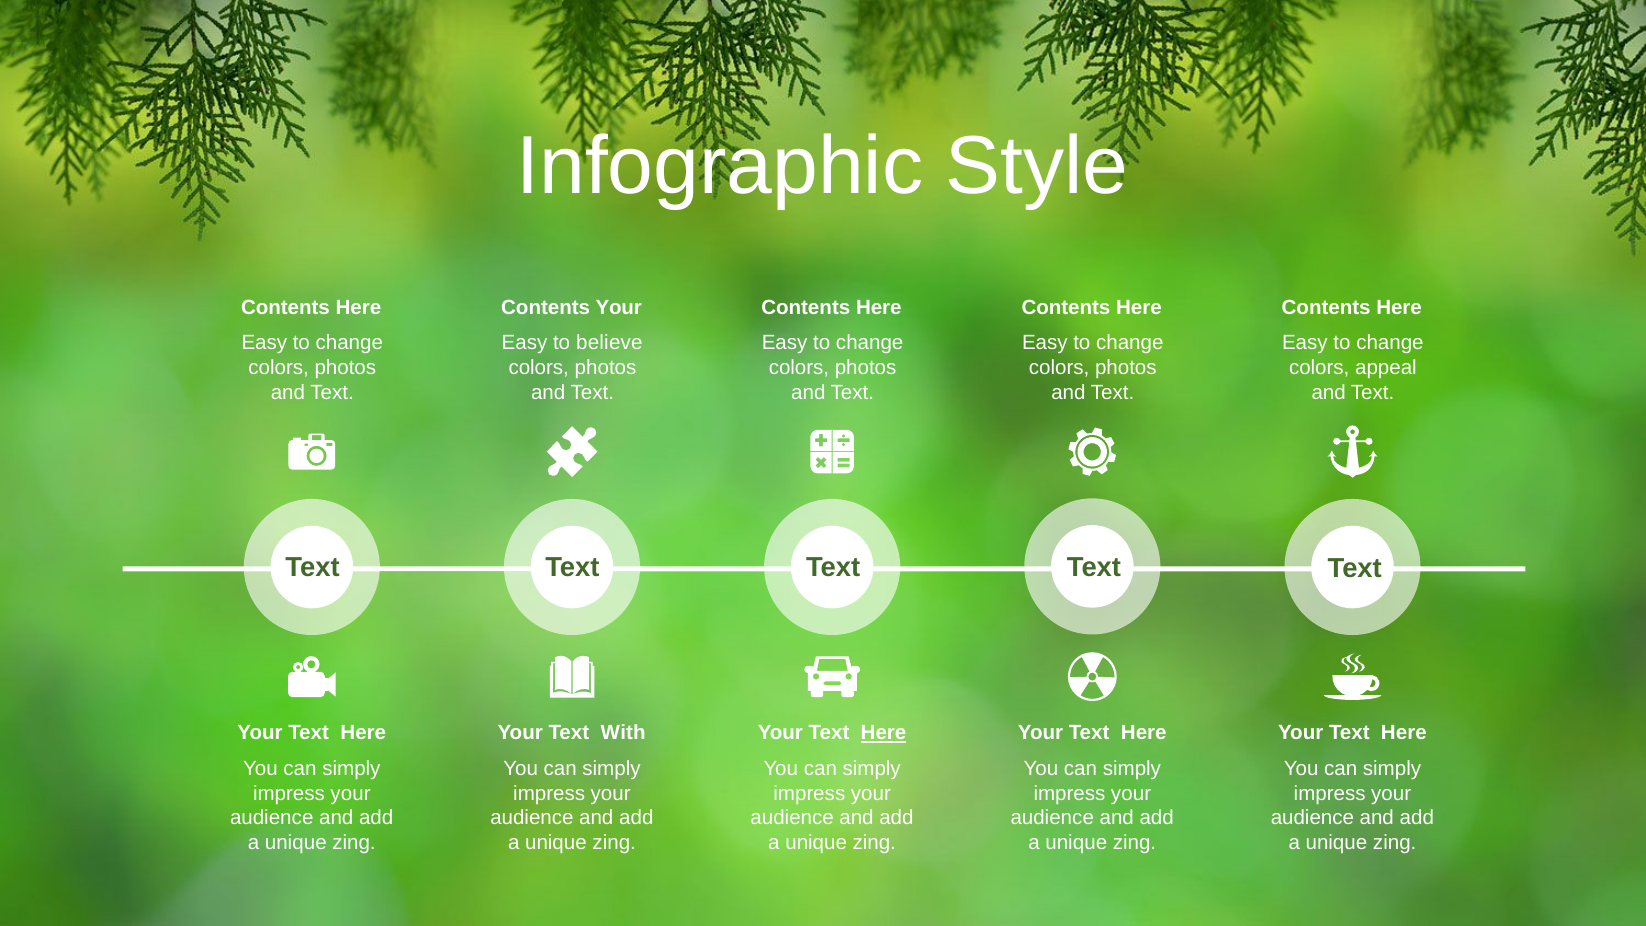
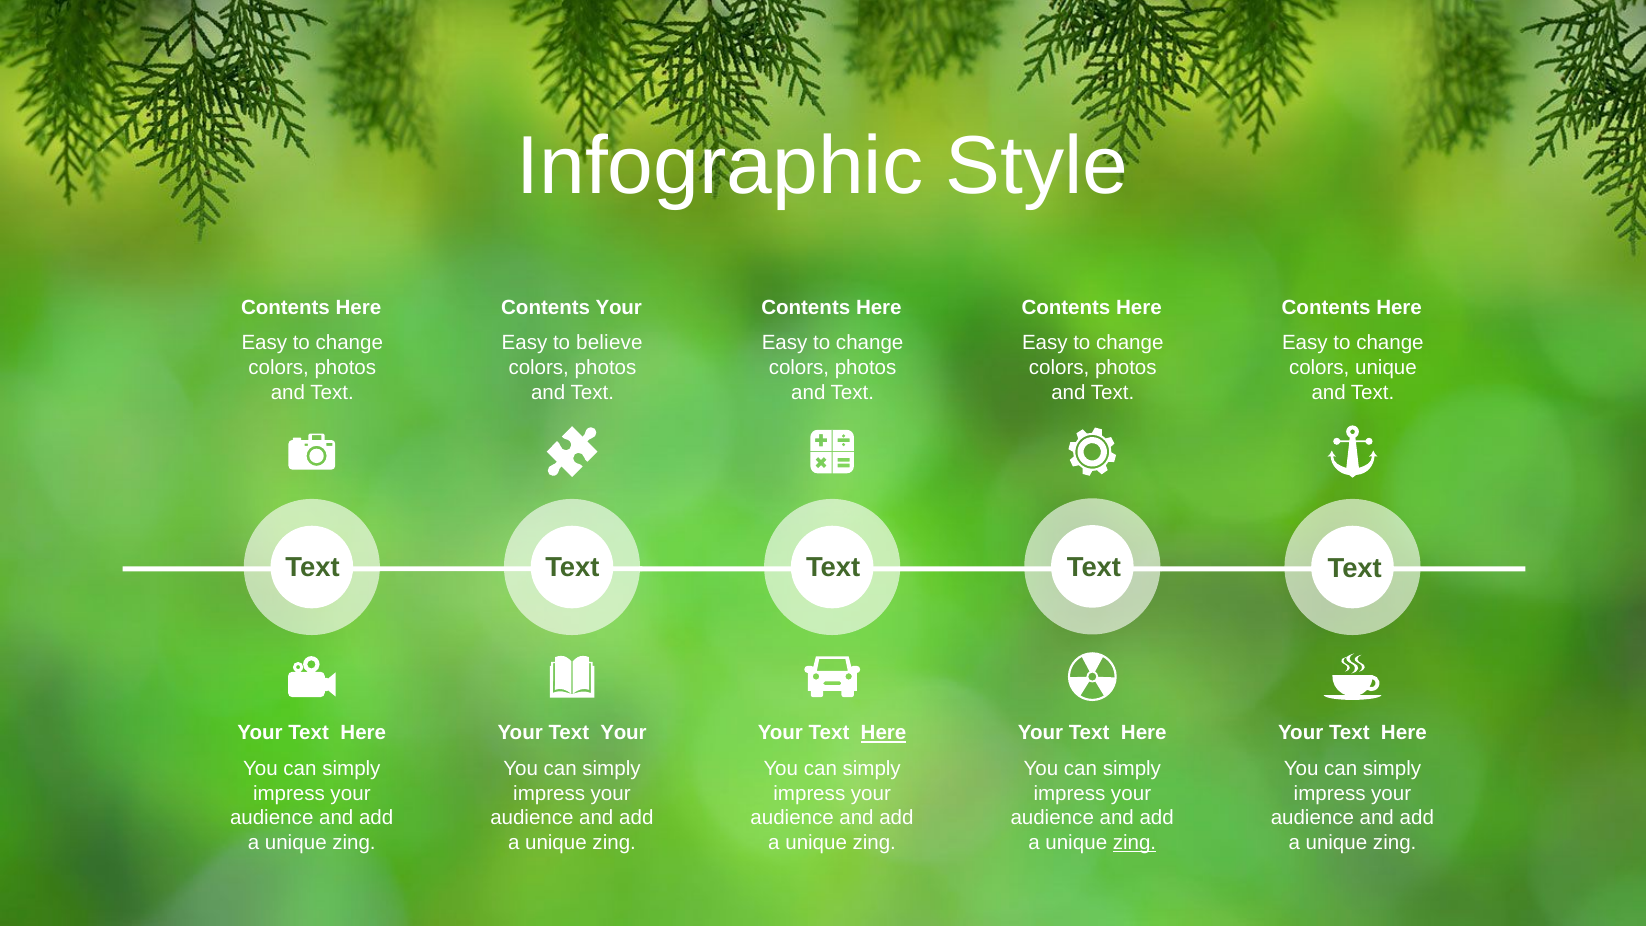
colors appeal: appeal -> unique
Your Text With: With -> Your
zing at (1134, 843) underline: none -> present
